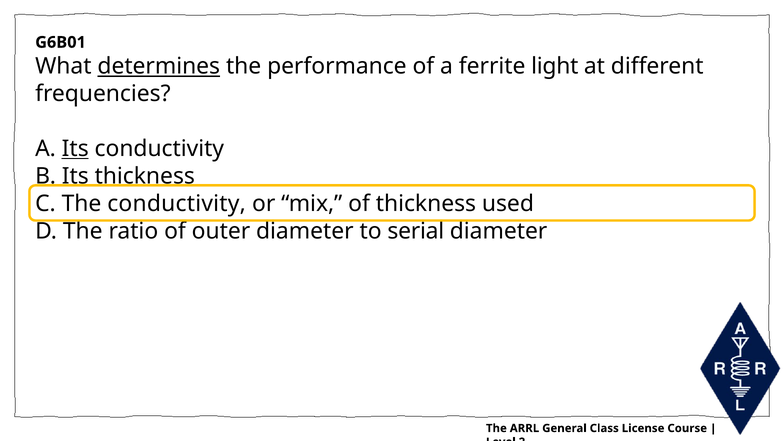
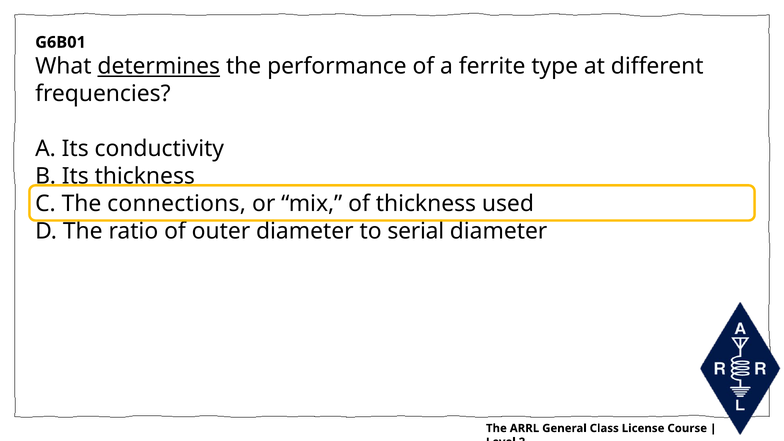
light: light -> type
Its at (75, 149) underline: present -> none
The conductivity: conductivity -> connections
